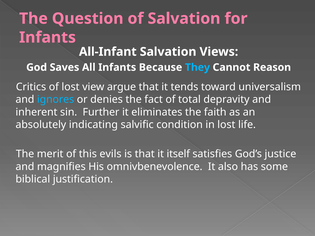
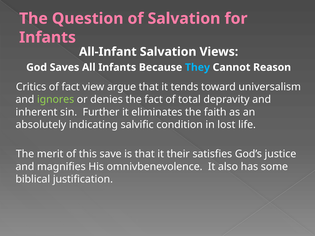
of lost: lost -> fact
ignores colour: light blue -> light green
evils: evils -> save
itself: itself -> their
